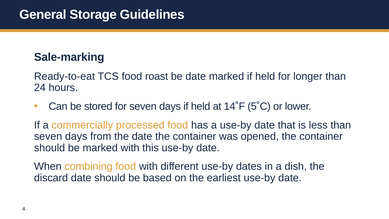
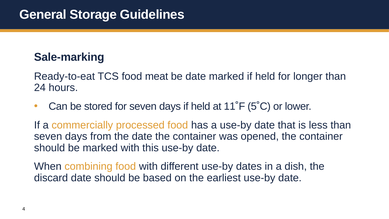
roast: roast -> meat
14˚F: 14˚F -> 11˚F
